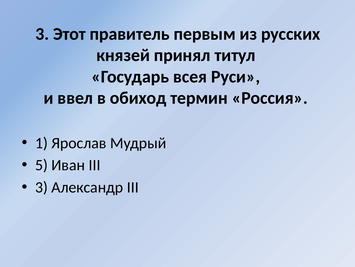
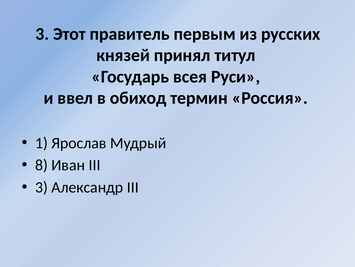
5: 5 -> 8
